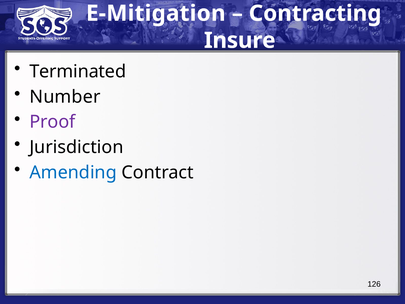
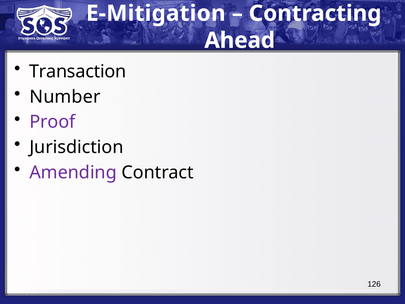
Insure: Insure -> Ahead
Terminated: Terminated -> Transaction
Amending colour: blue -> purple
